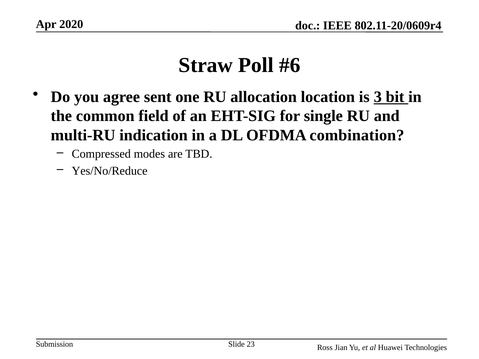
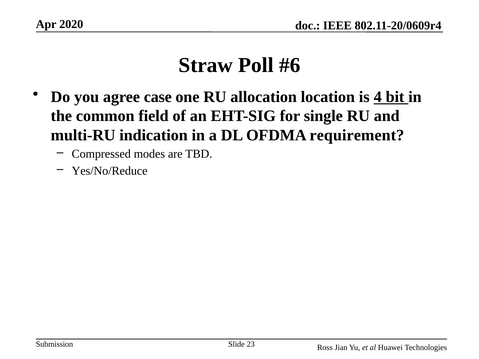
sent: sent -> case
3: 3 -> 4
combination: combination -> requirement
